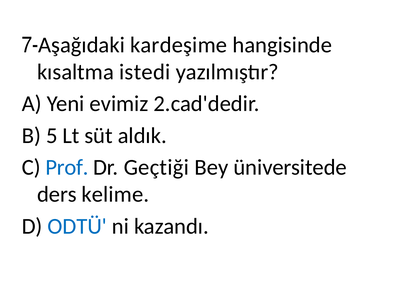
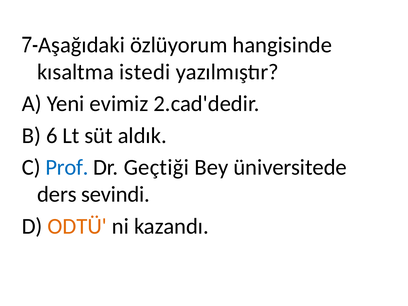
kardeşime: kardeşime -> özlüyorum
5: 5 -> 6
kelime: kelime -> sevindi
ODTÜ colour: blue -> orange
